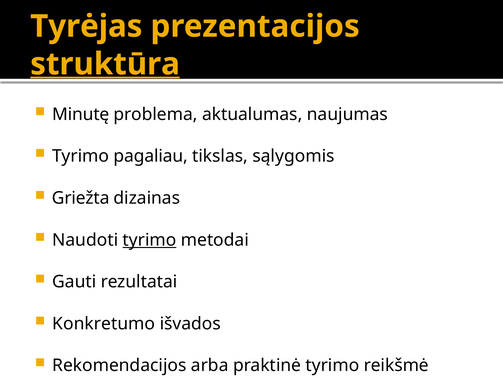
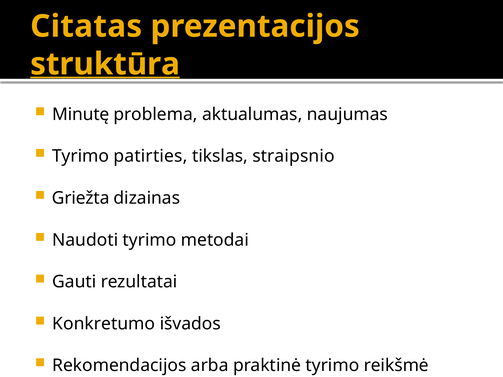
Tyrėjas: Tyrėjas -> Citatas
pagaliau: pagaliau -> patirties
sąlygomis: sąlygomis -> straipsnio
tyrimo at (150, 240) underline: present -> none
